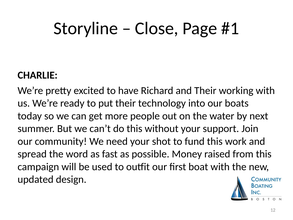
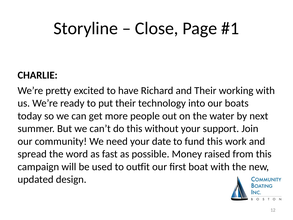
shot: shot -> date
